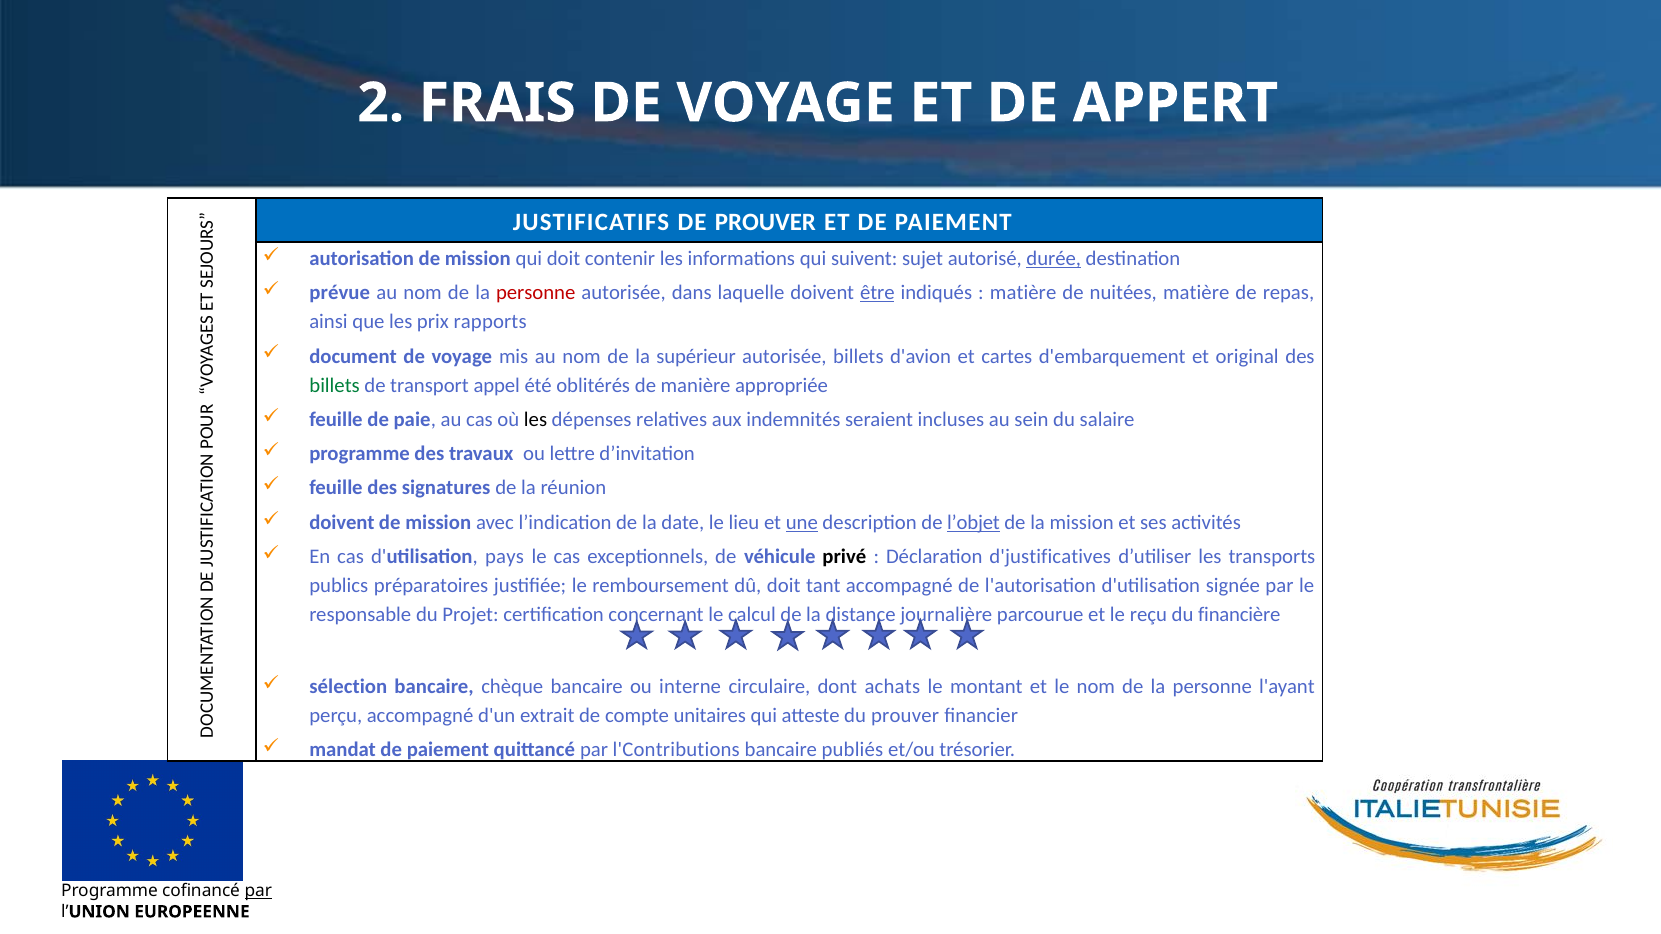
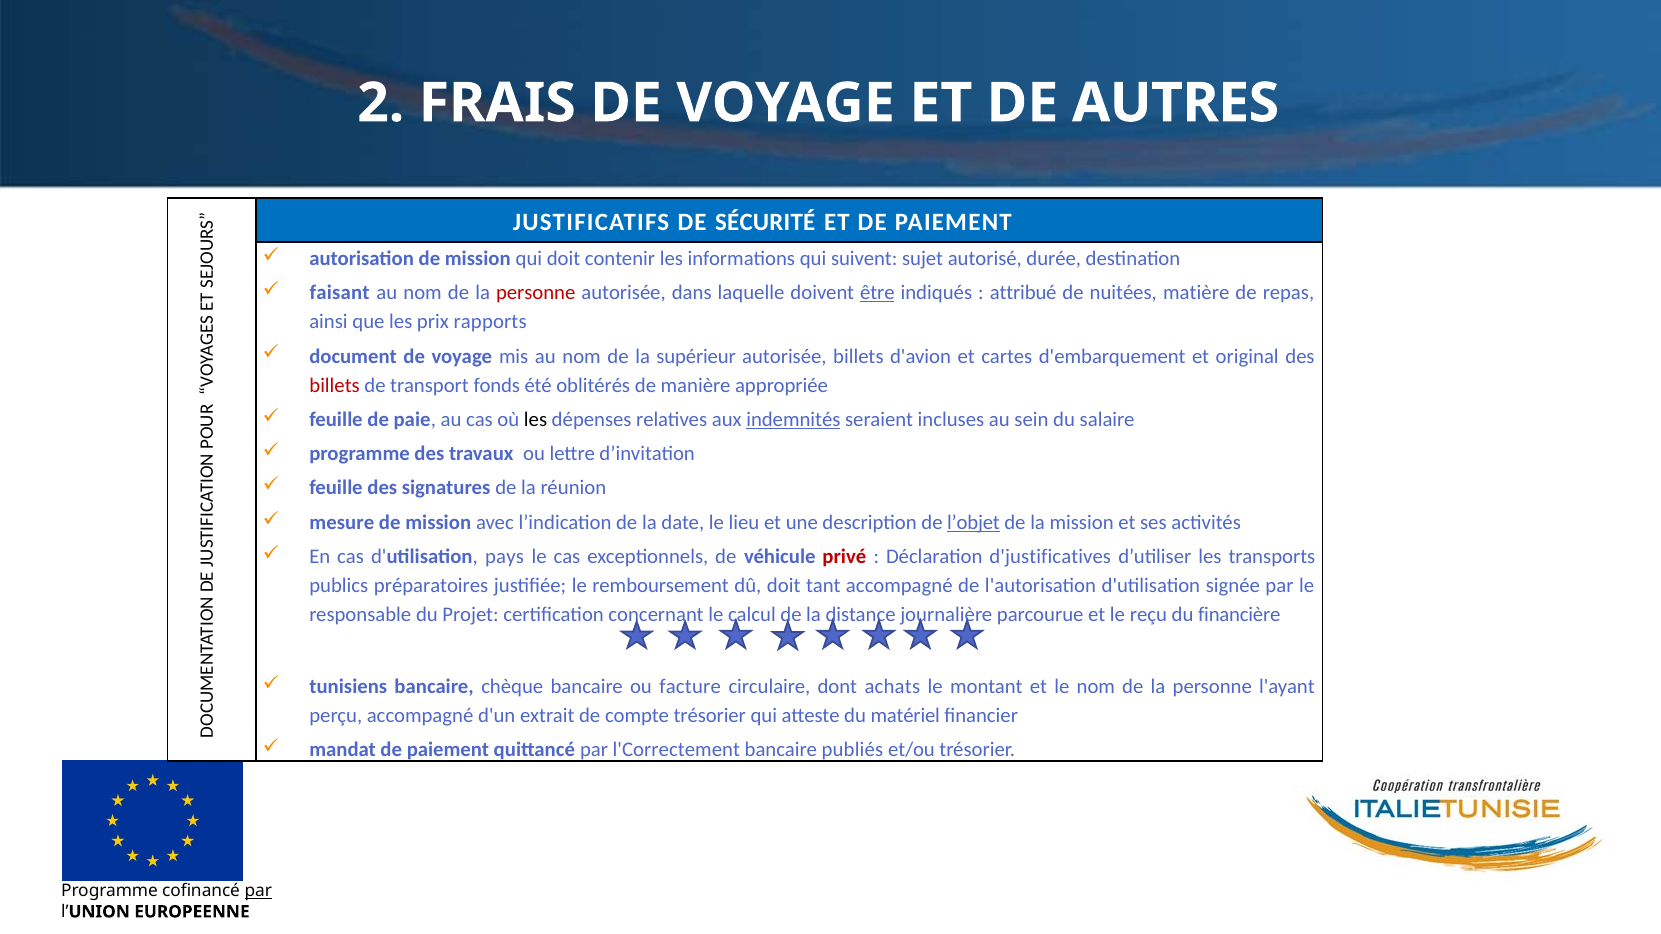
APPERT: APPERT -> AUTRES
DE PROUVER: PROUVER -> SÉCURITÉ
durée underline: present -> none
prévue: prévue -> faisant
matière at (1023, 293): matière -> attribué
billets at (335, 385) colour: green -> red
appel: appel -> fonds
indemnités underline: none -> present
doivent at (342, 523): doivent -> mesure
une underline: present -> none
privé colour: black -> red
sélection: sélection -> tunisiens
interne: interne -> facture
compte unitaires: unitaires -> trésorier
du prouver: prouver -> matériel
l'Contributions: l'Contributions -> l'Correctement
